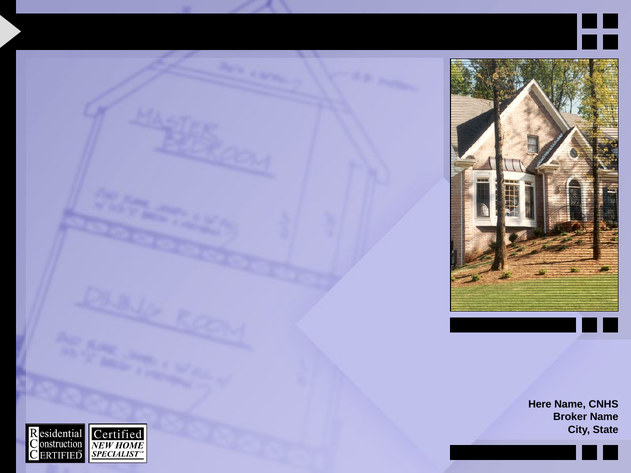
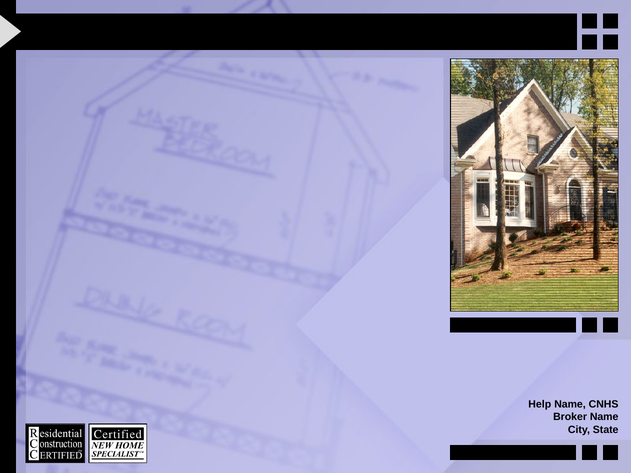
Here: Here -> Help
